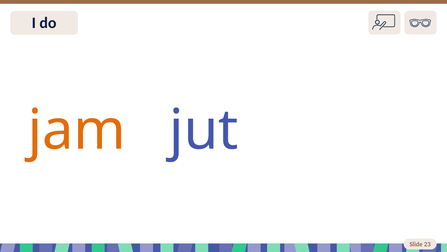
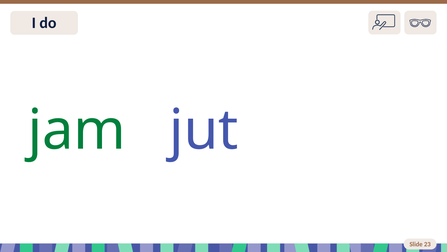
jam colour: orange -> green
